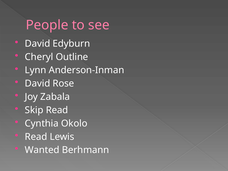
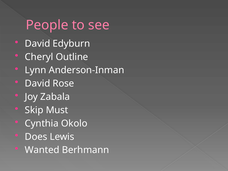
Skip Read: Read -> Must
Read at (36, 137): Read -> Does
